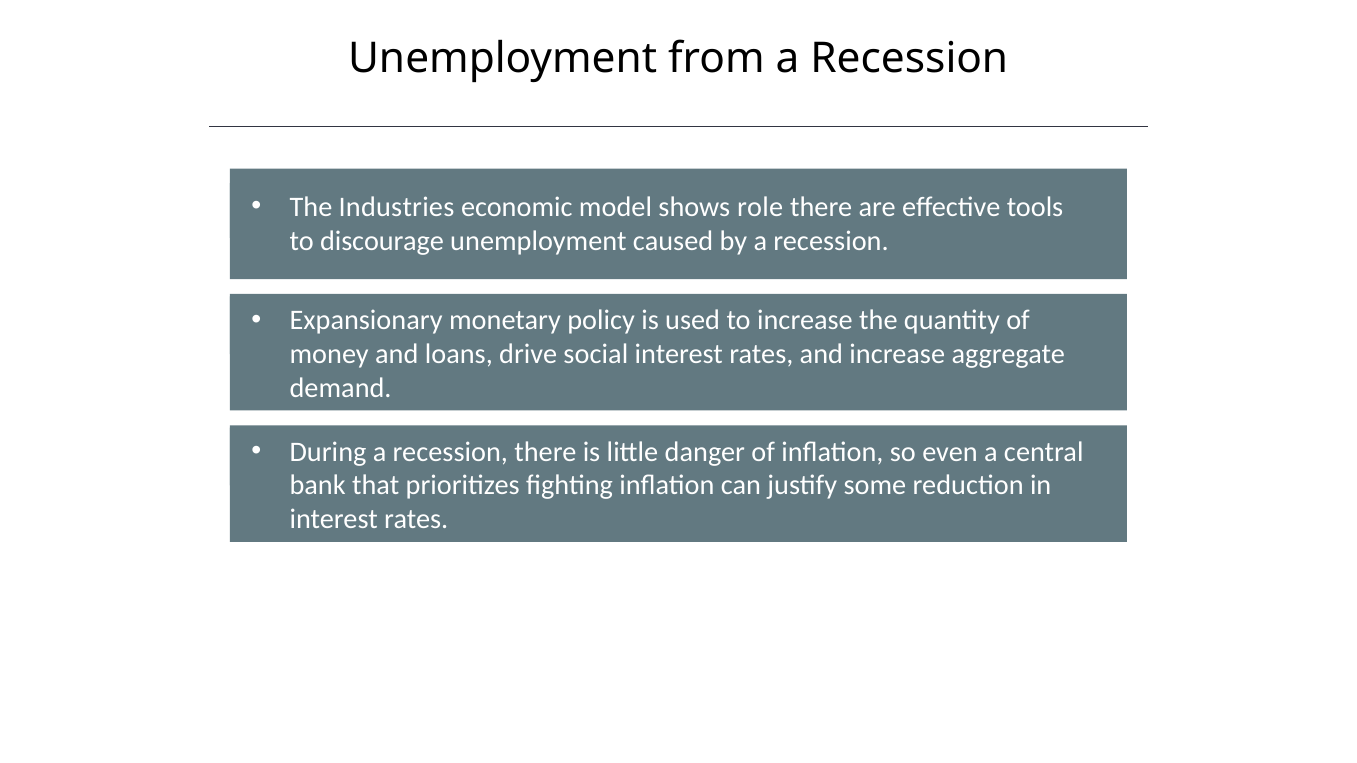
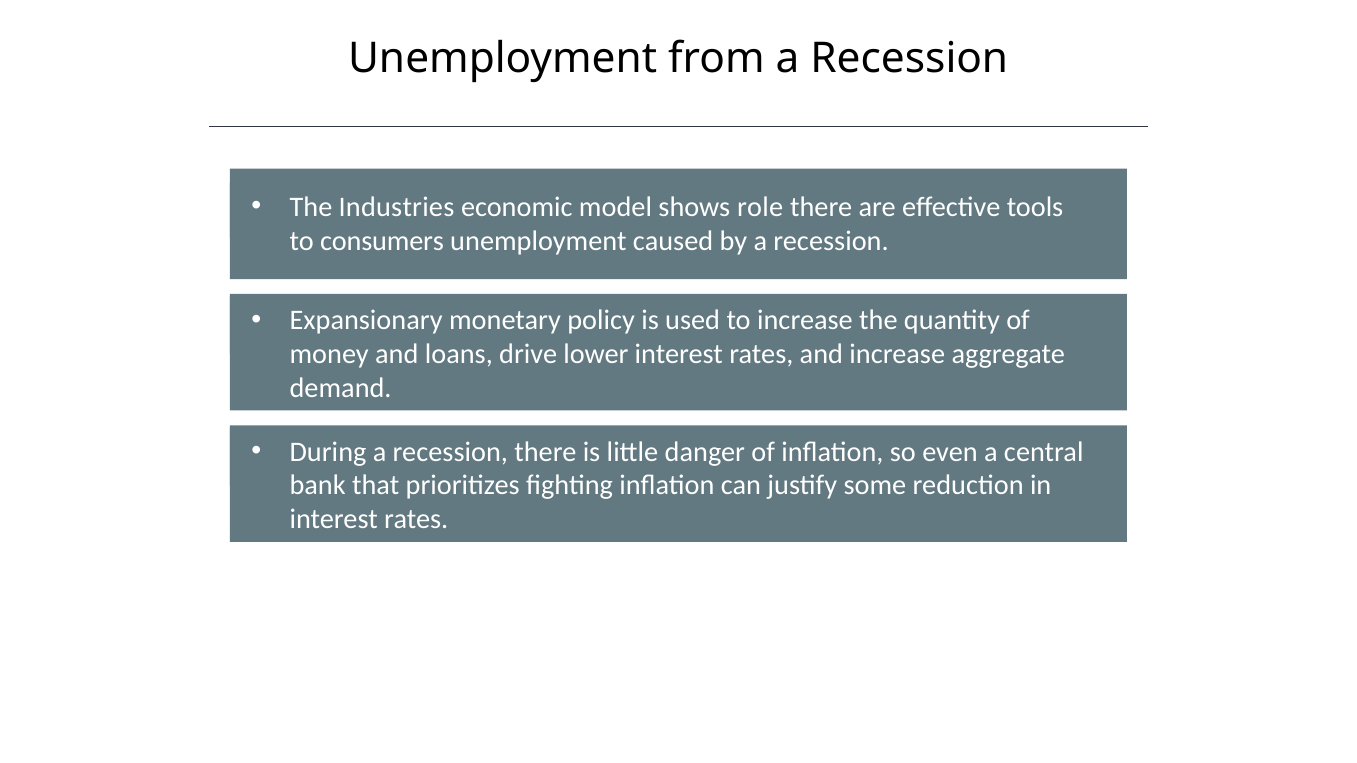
to discourage: discourage -> consumers
social: social -> lower
